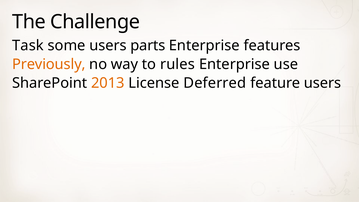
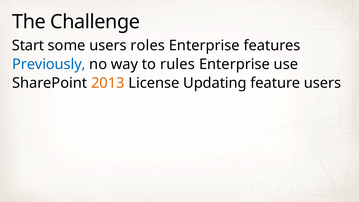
Task: Task -> Start
parts: parts -> roles
Previously colour: orange -> blue
Deferred: Deferred -> Updating
